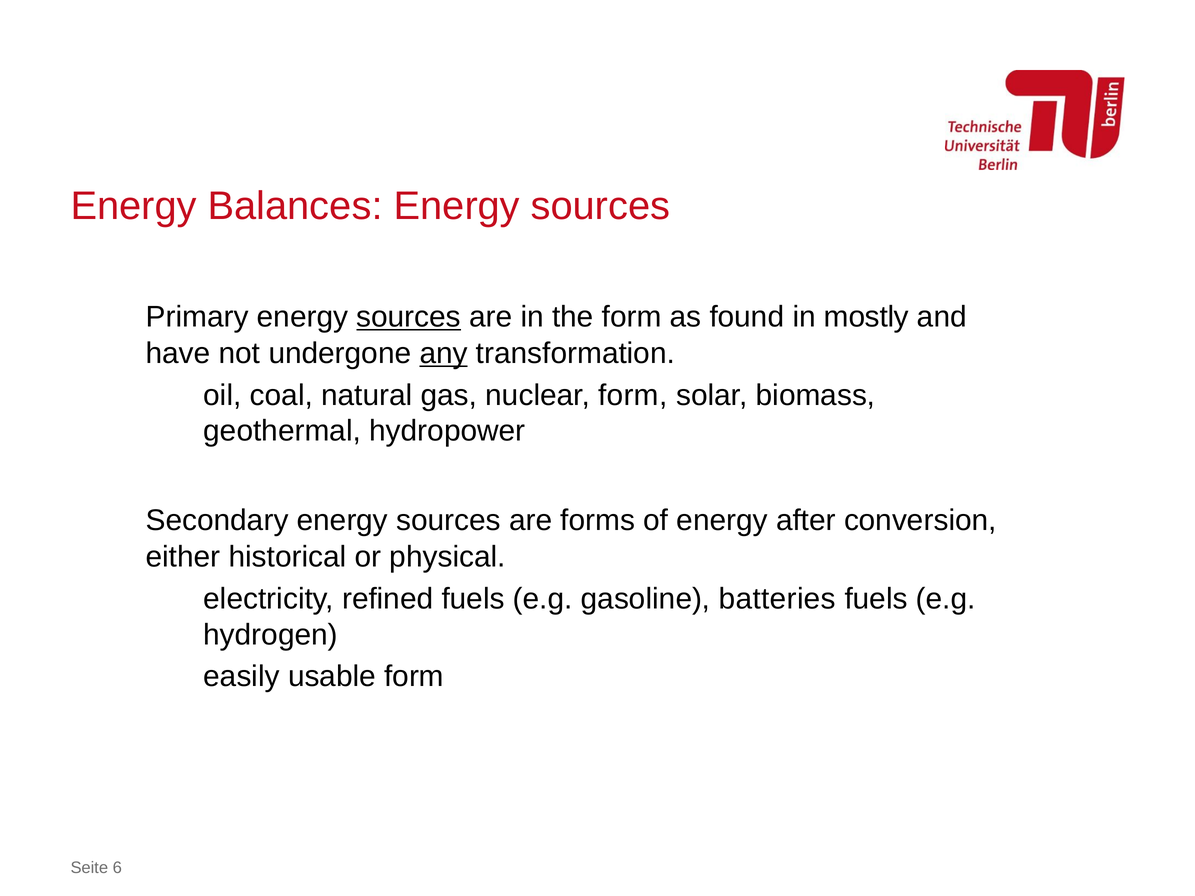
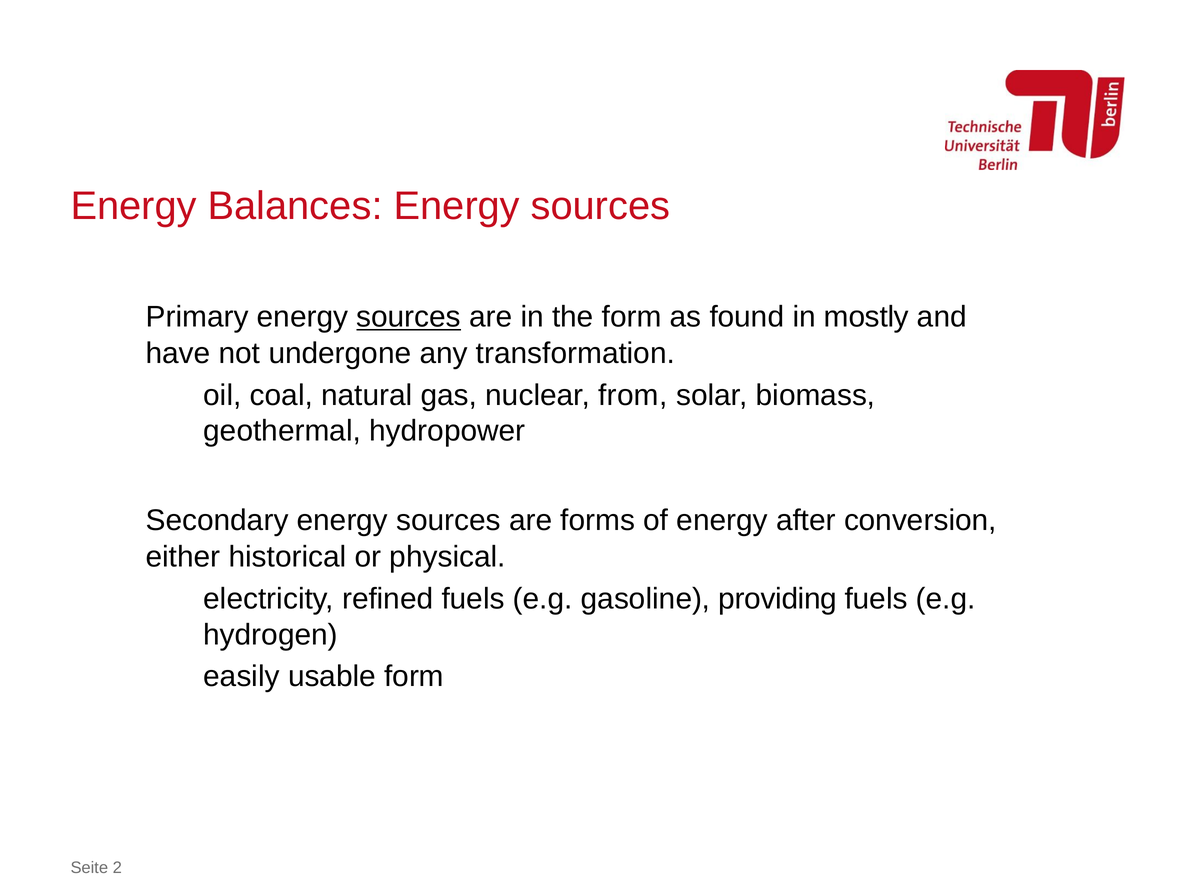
any underline: present -> none
nuclear form: form -> from
batteries: batteries -> providing
6: 6 -> 2
